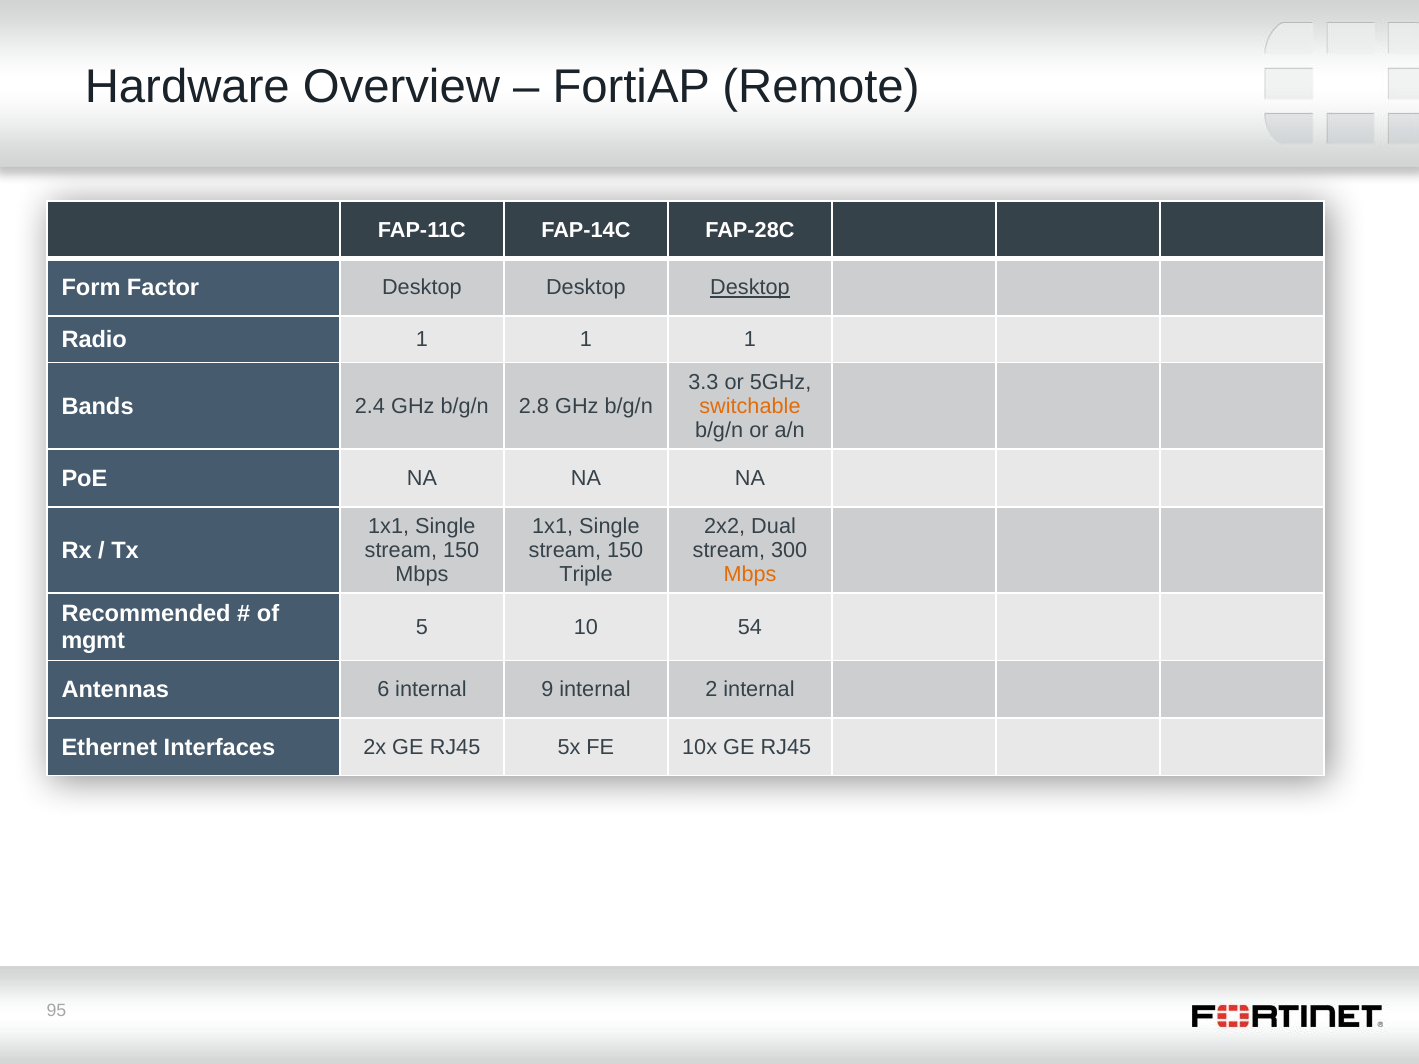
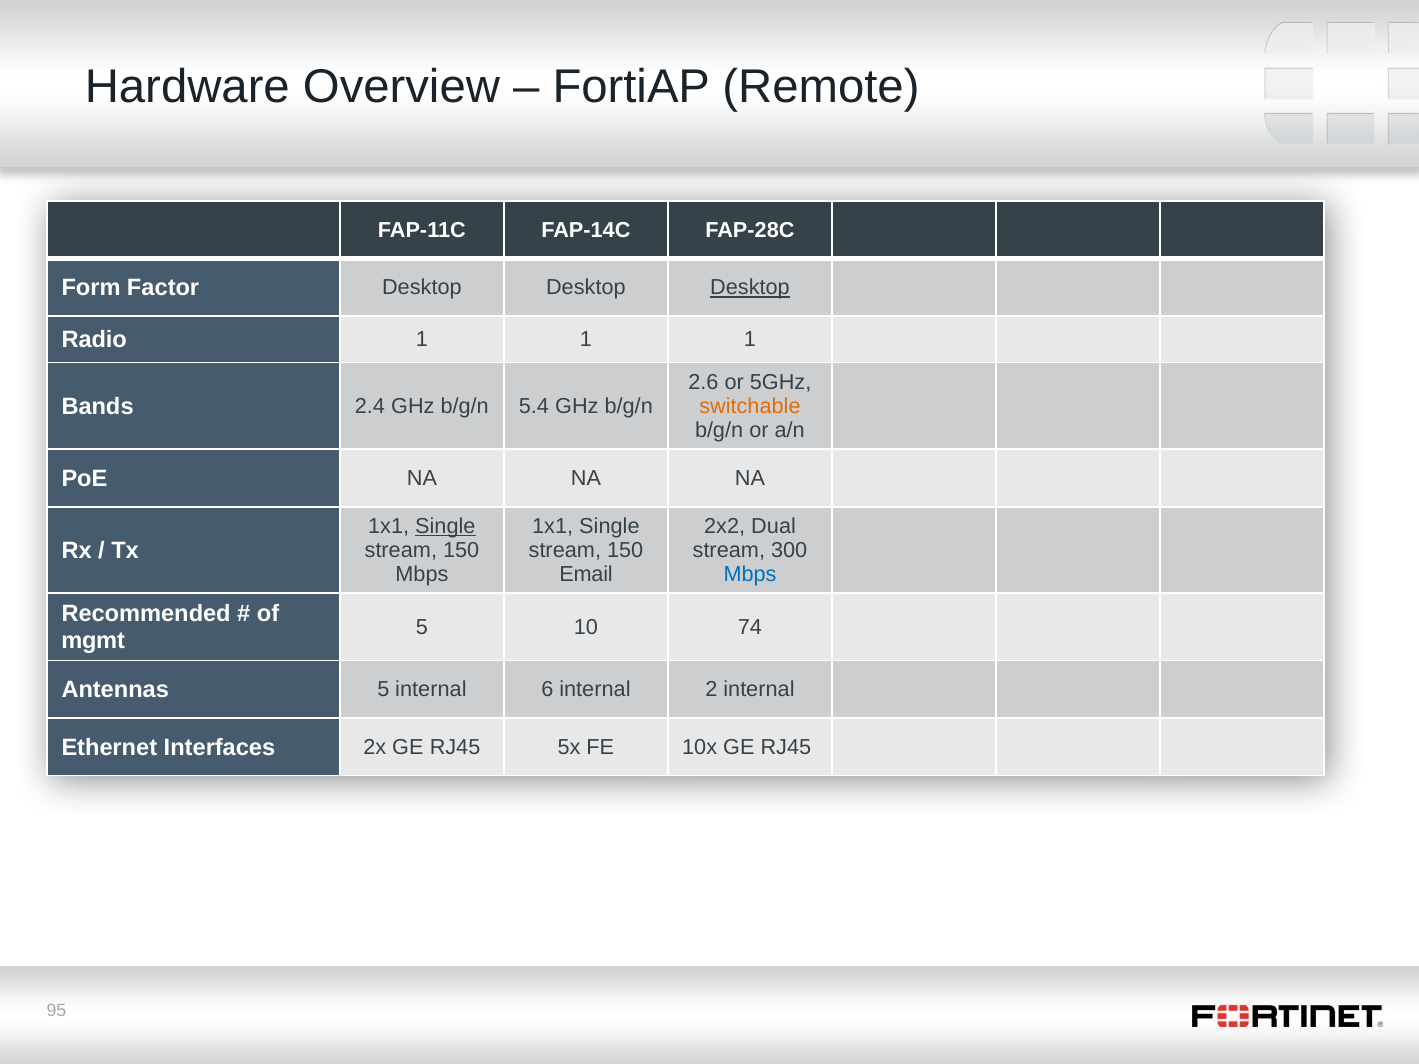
3.3: 3.3 -> 2.6
2.8: 2.8 -> 5.4
Single at (445, 526) underline: none -> present
Triple: Triple -> Email
Mbps at (750, 575) colour: orange -> blue
54: 54 -> 74
Antennas 6: 6 -> 5
9: 9 -> 6
